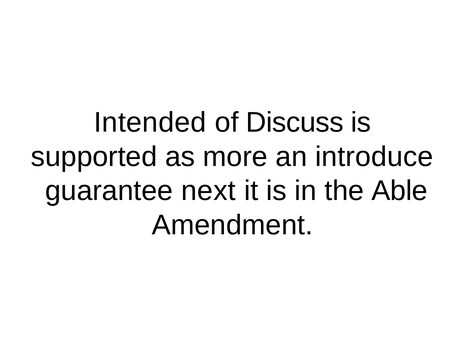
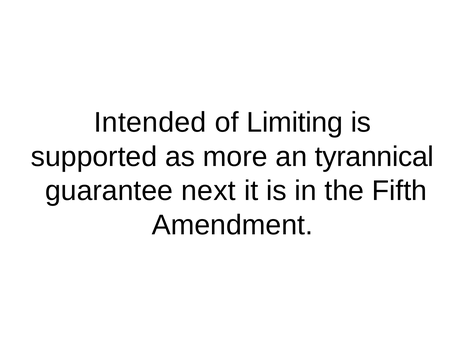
Discuss: Discuss -> Limiting
introduce: introduce -> tyrannical
Able: Able -> Fifth
